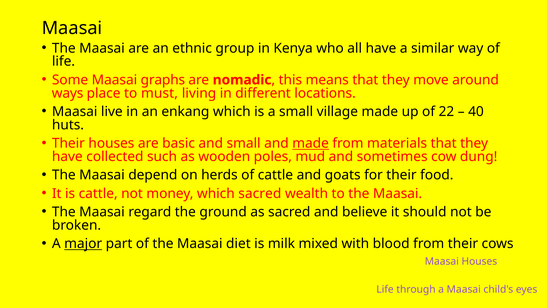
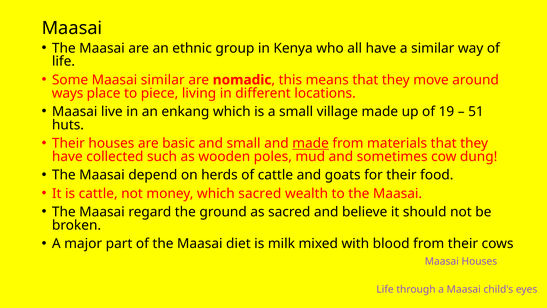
Maasai graphs: graphs -> similar
must: must -> piece
22: 22 -> 19
40: 40 -> 51
major underline: present -> none
